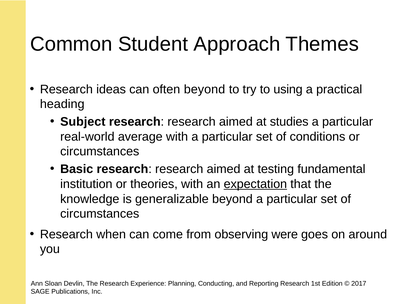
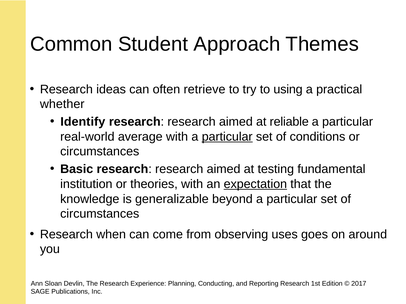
often beyond: beyond -> retrieve
heading: heading -> whether
Subject: Subject -> Identify
studies: studies -> reliable
particular at (227, 137) underline: none -> present
were: were -> uses
